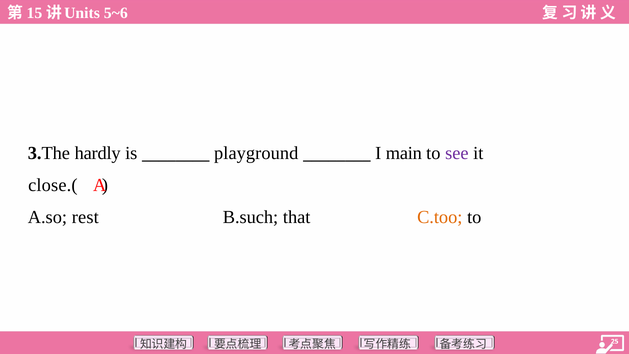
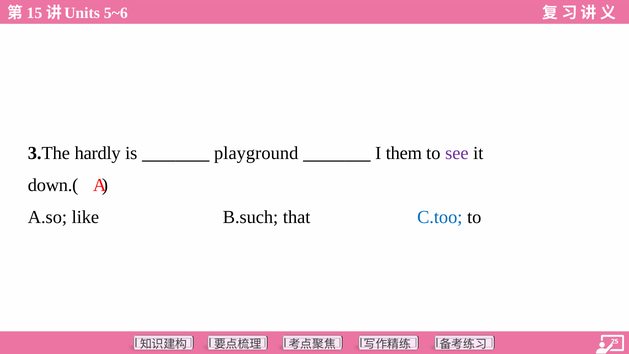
main: main -> them
close.(: close.( -> down.(
rest: rest -> like
C.too colour: orange -> blue
